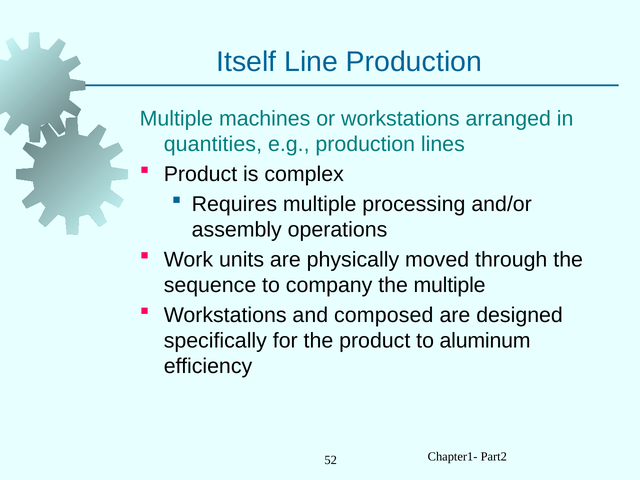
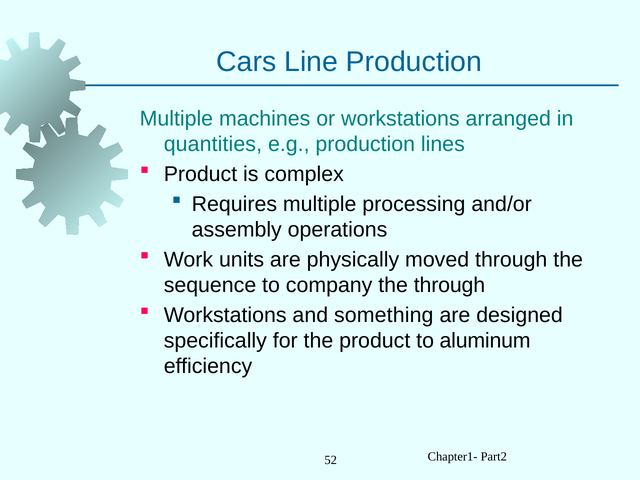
Itself: Itself -> Cars
the multiple: multiple -> through
composed: composed -> something
